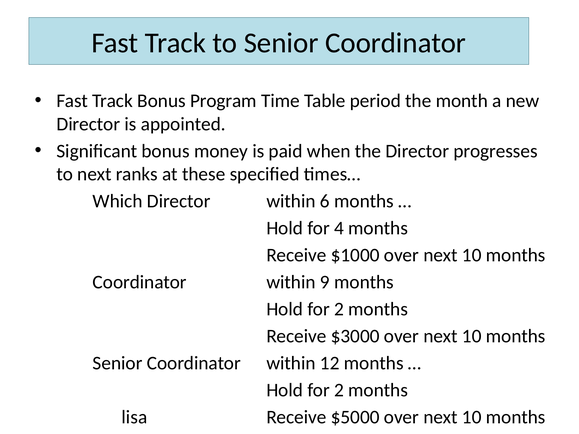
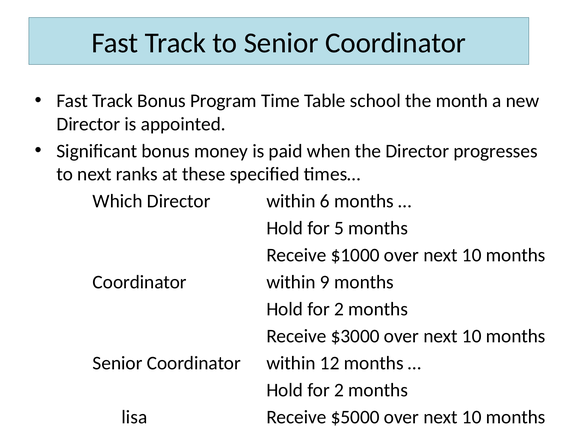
period: period -> school
4: 4 -> 5
